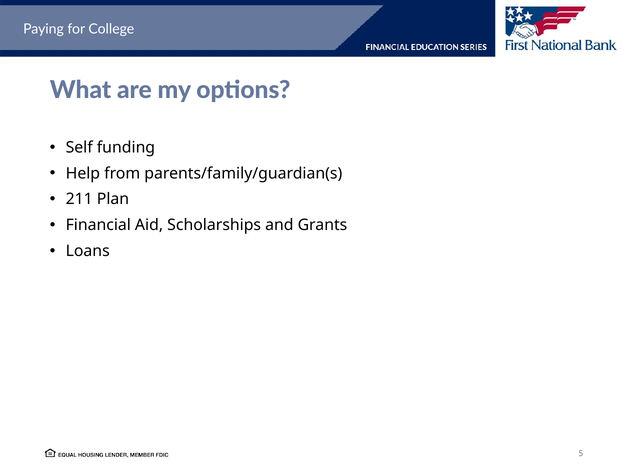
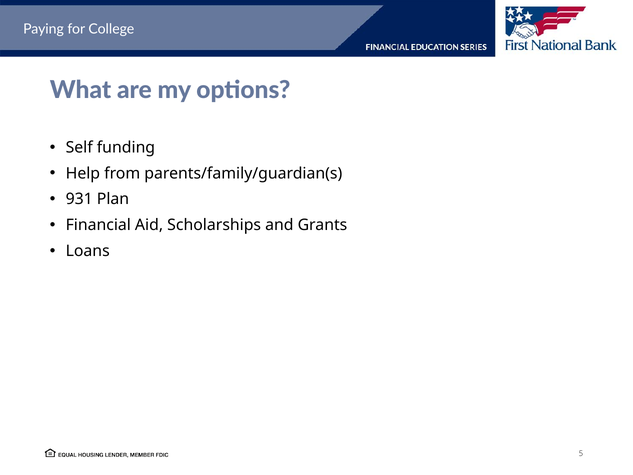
211: 211 -> 931
